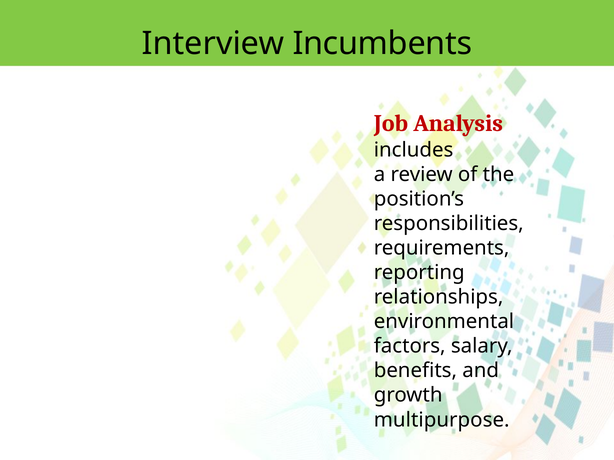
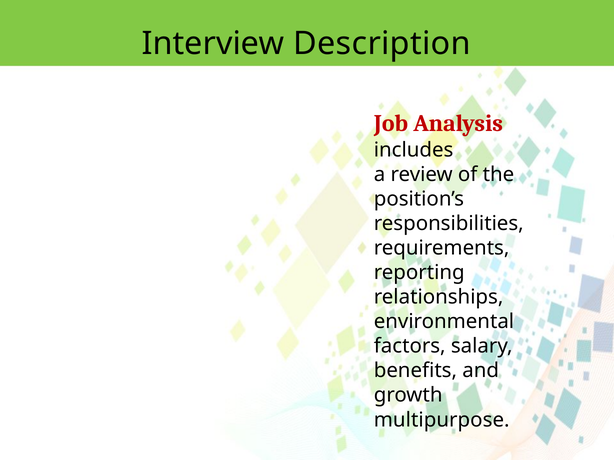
Incumbents: Incumbents -> Description
